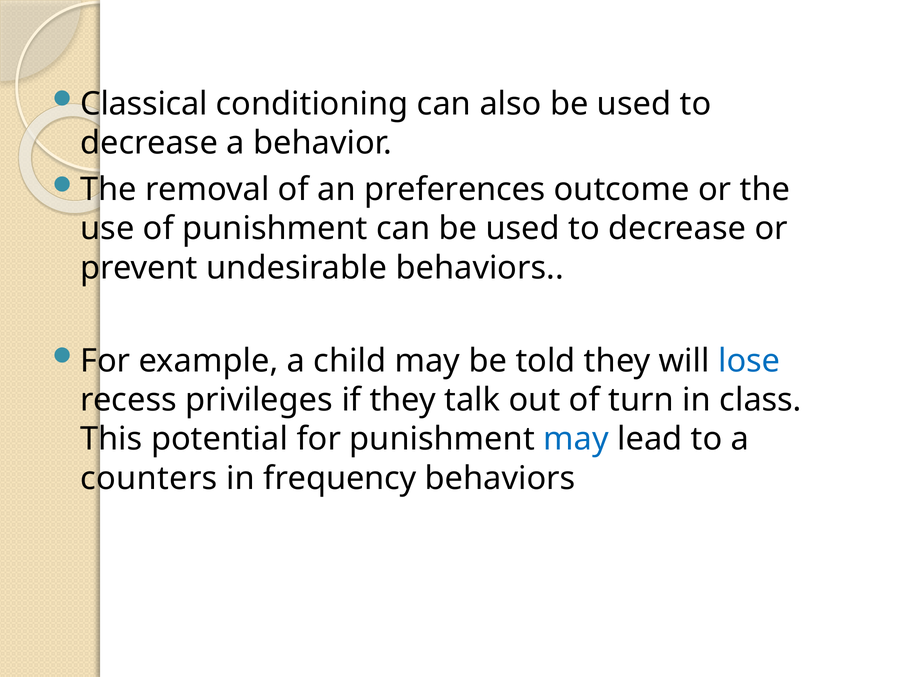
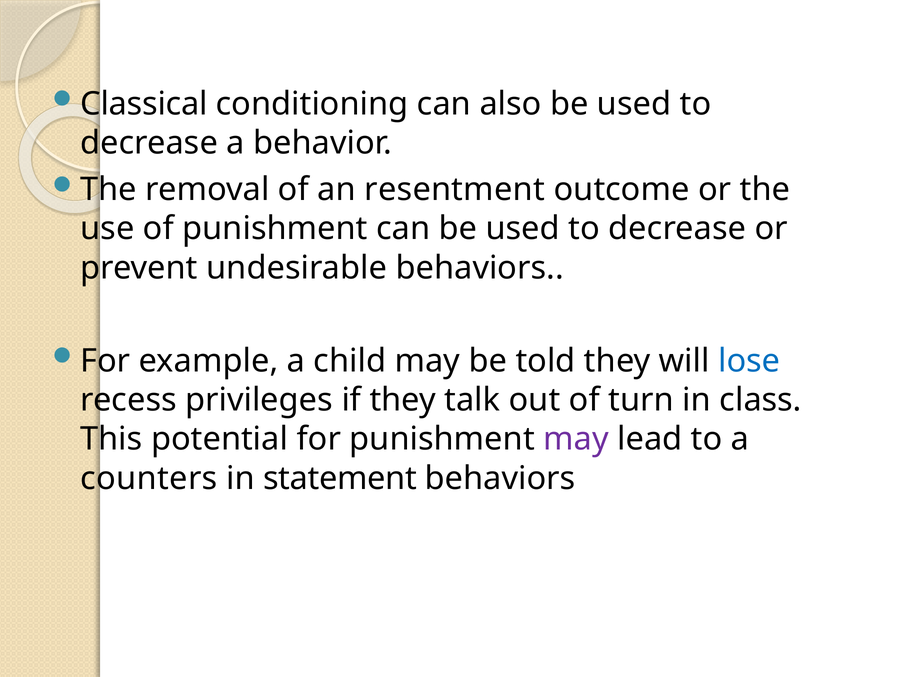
preferences: preferences -> resentment
may at (576, 439) colour: blue -> purple
frequency: frequency -> statement
